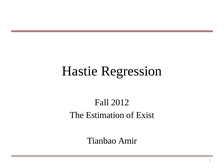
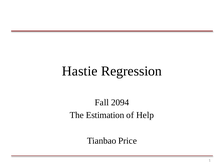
2012: 2012 -> 2094
Exist: Exist -> Help
Amir: Amir -> Price
